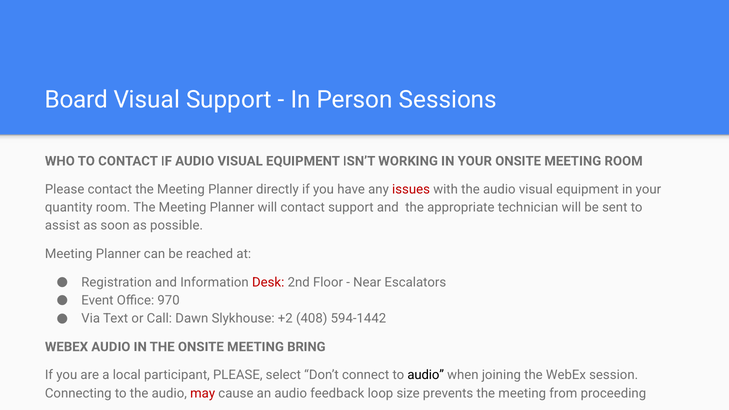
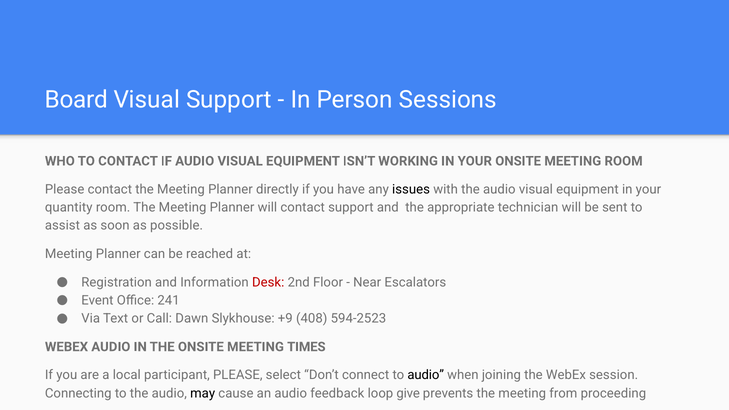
issues colour: red -> black
970: 970 -> 241
+2: +2 -> +9
594-1442: 594-1442 -> 594-2523
BRING: BRING -> TIMES
may colour: red -> black
size: size -> give
